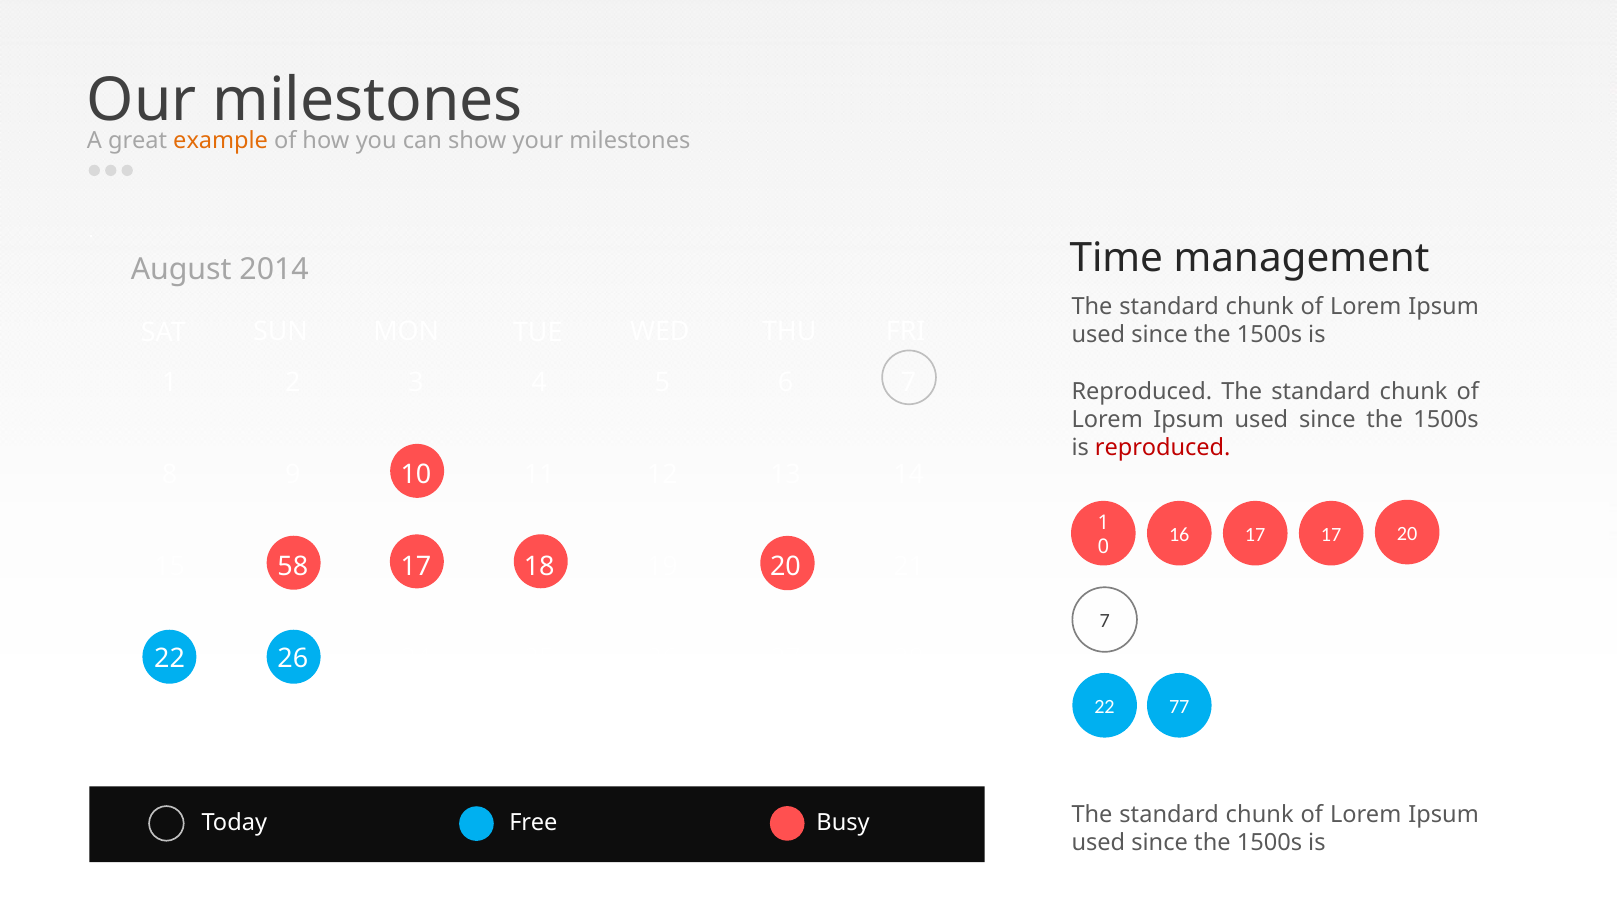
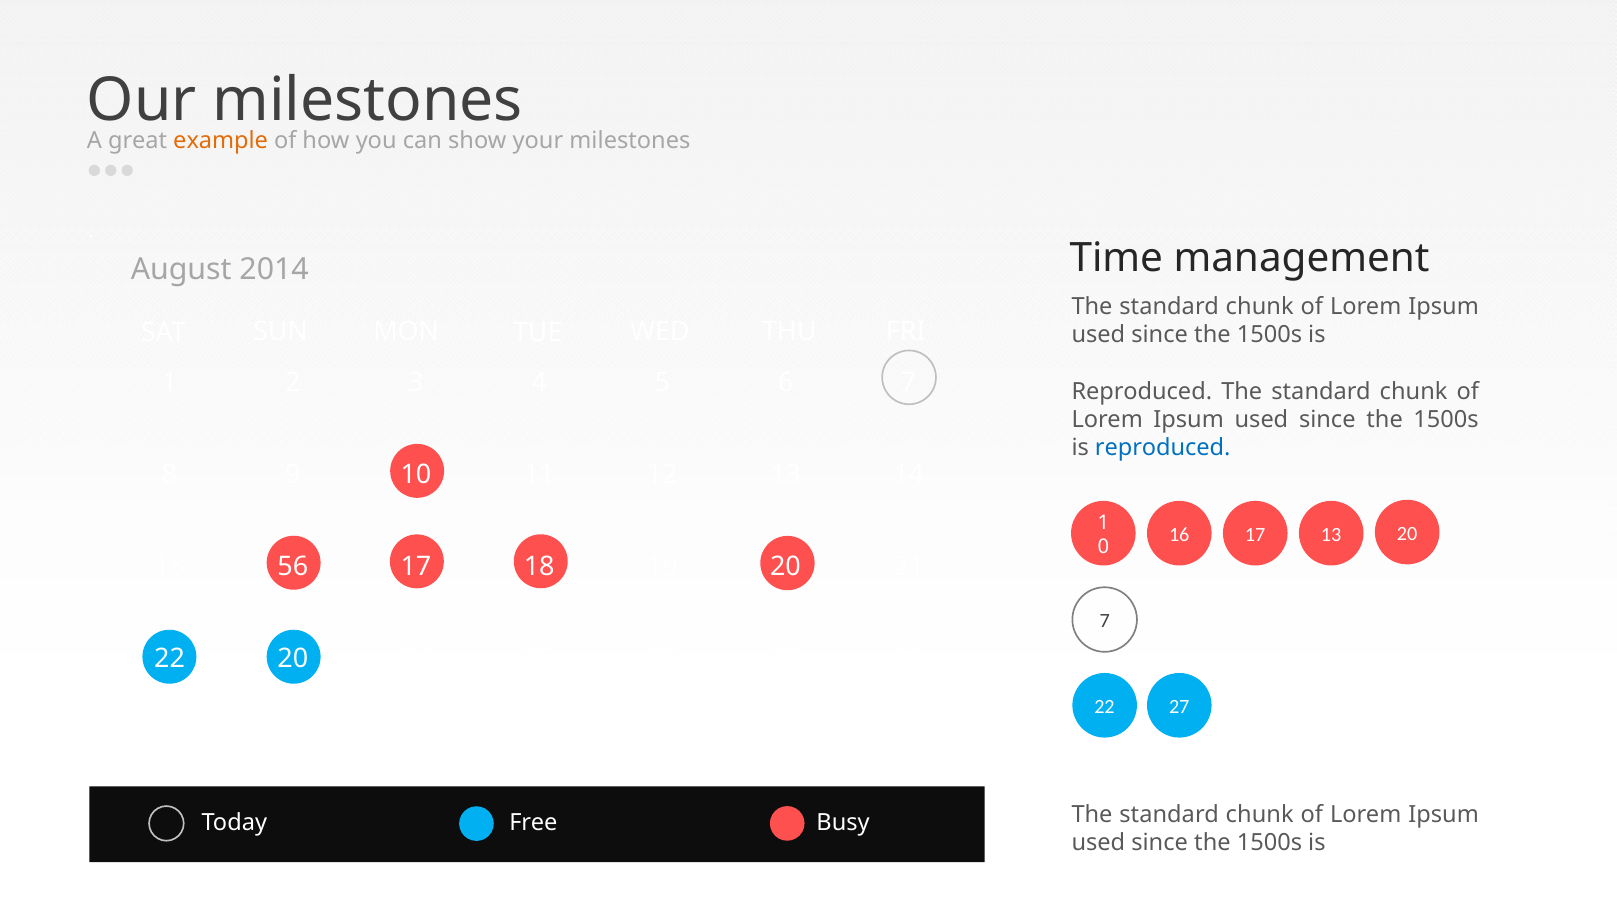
reproduced at (1163, 448) colour: red -> blue
17 17: 17 -> 13
58: 58 -> 56
22 26: 26 -> 20
22 77: 77 -> 27
